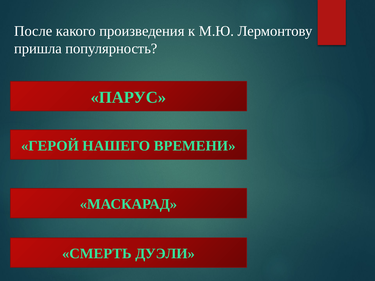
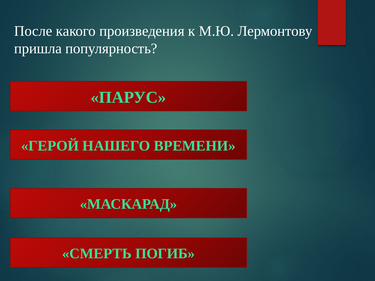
ДУЭЛИ: ДУЭЛИ -> ПОГИБ
